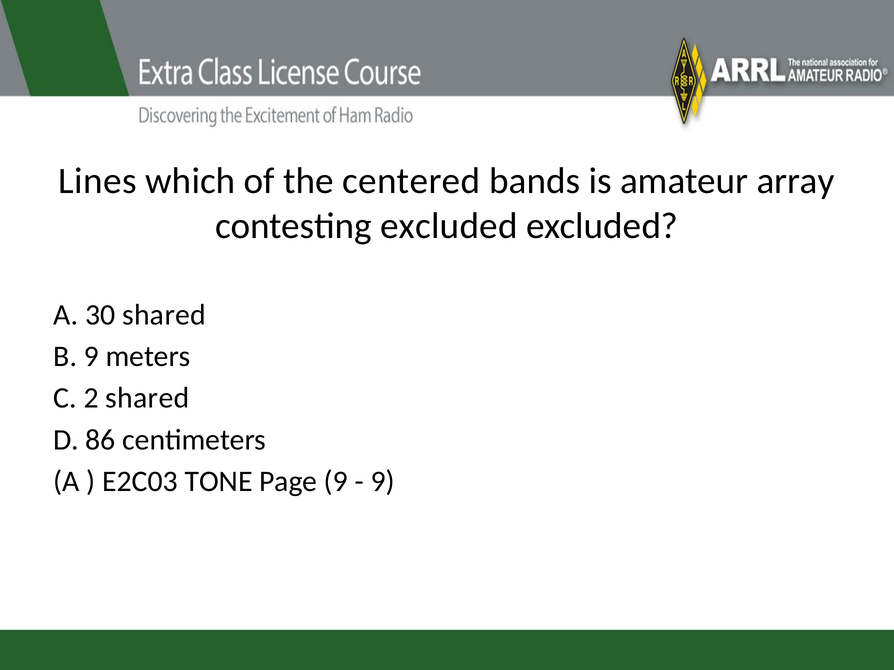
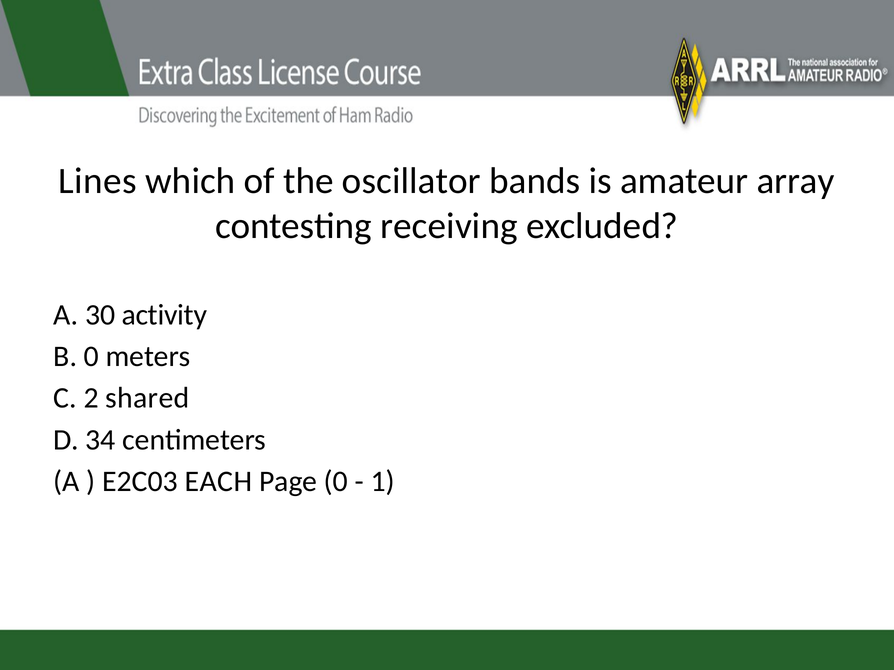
centered: centered -> oscillator
contesting excluded: excluded -> receiving
30 shared: shared -> activity
B 9: 9 -> 0
86: 86 -> 34
TONE: TONE -> EACH
Page 9: 9 -> 0
9 at (383, 482): 9 -> 1
